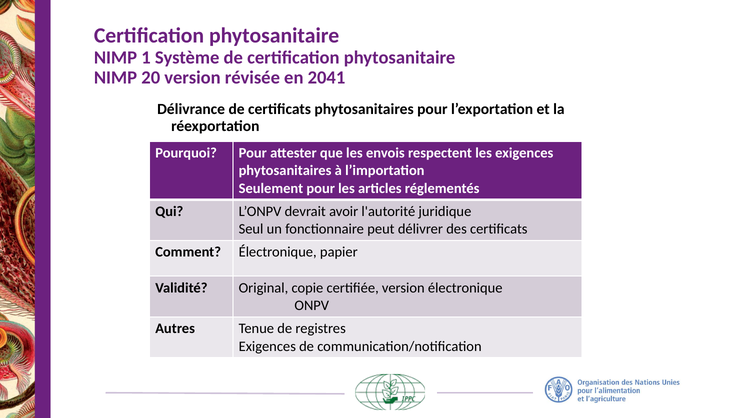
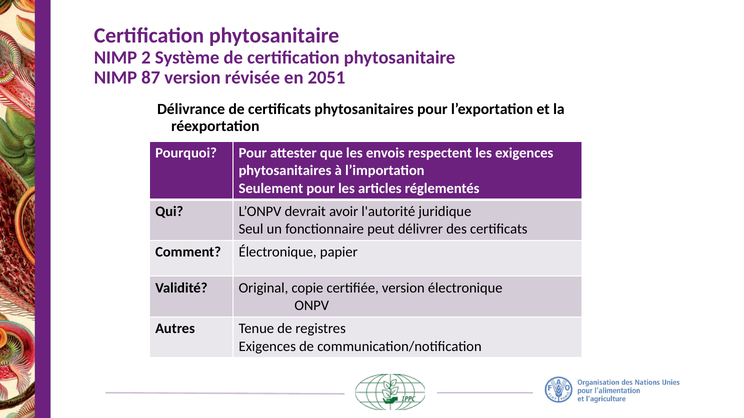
1: 1 -> 2
20: 20 -> 87
2041: 2041 -> 2051
